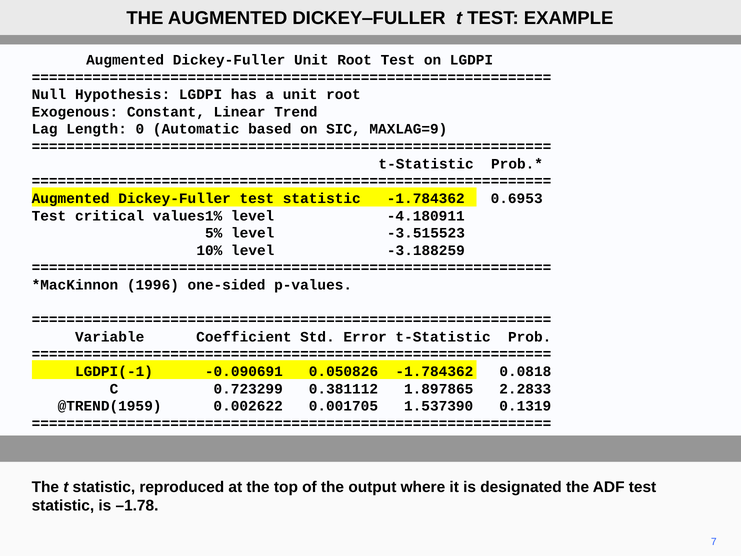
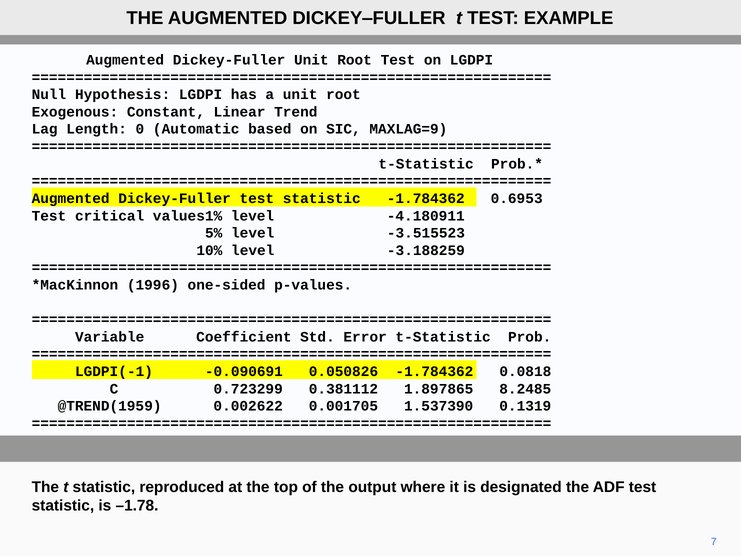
2.2833: 2.2833 -> 8.2485
